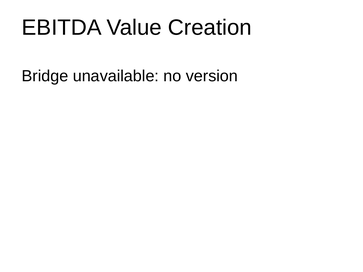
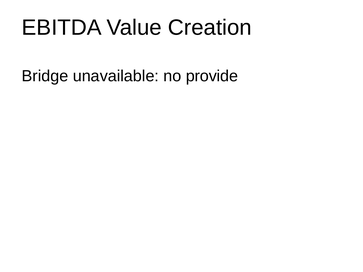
version: version -> provide
